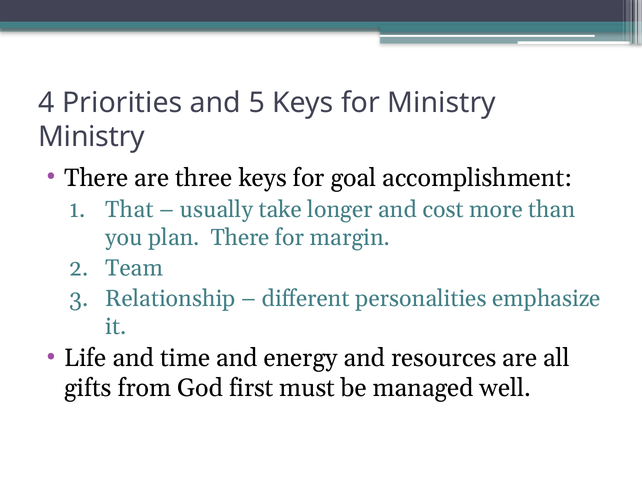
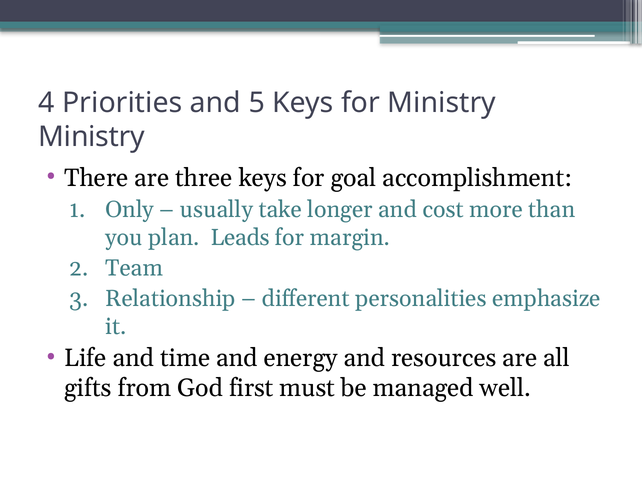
That: That -> Only
plan There: There -> Leads
